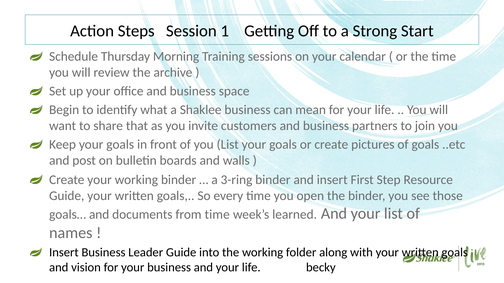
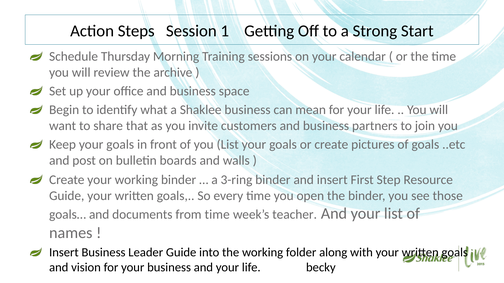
learned: learned -> teacher
